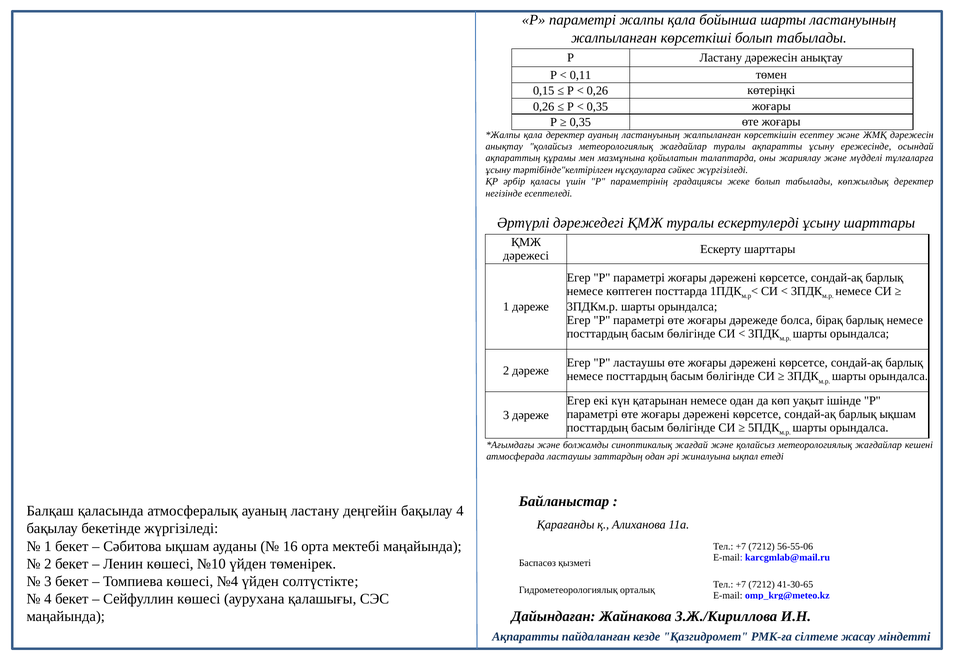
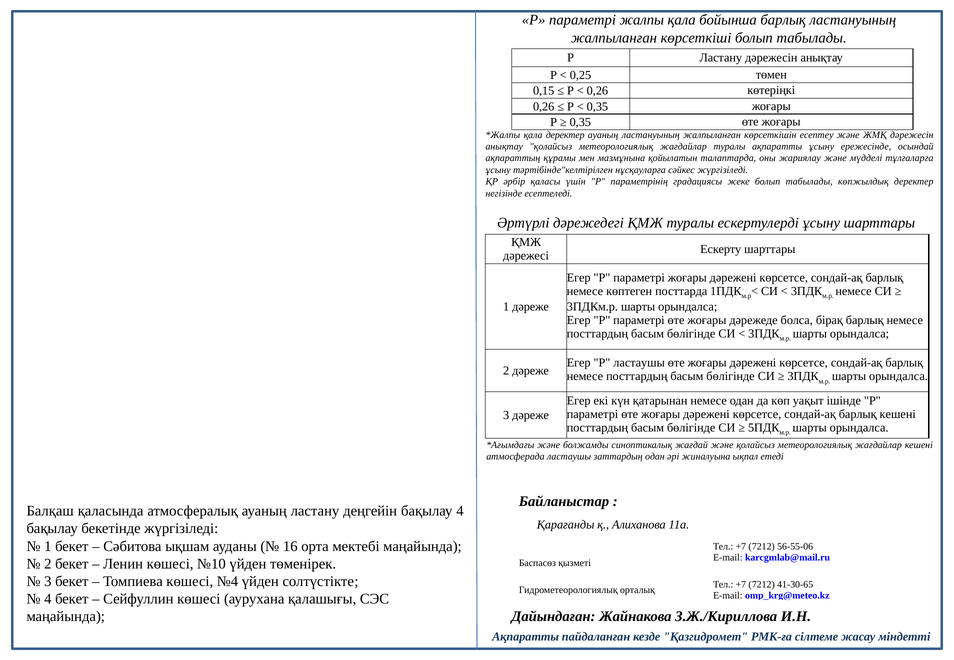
бойынша шарты: шарты -> барлық
0,11: 0,11 -> 0,25
барлық ықшам: ықшам -> кешені
